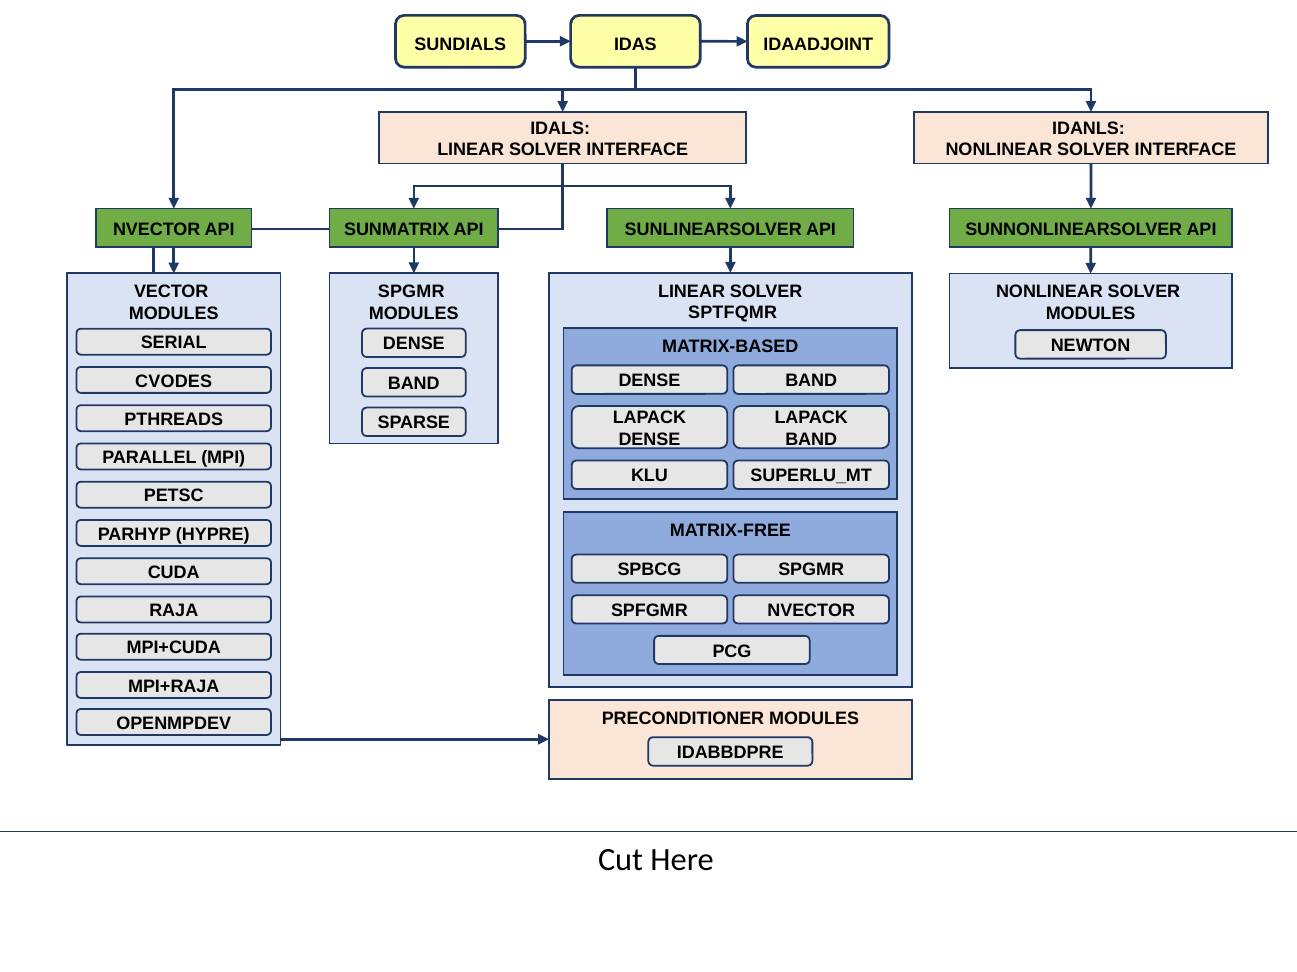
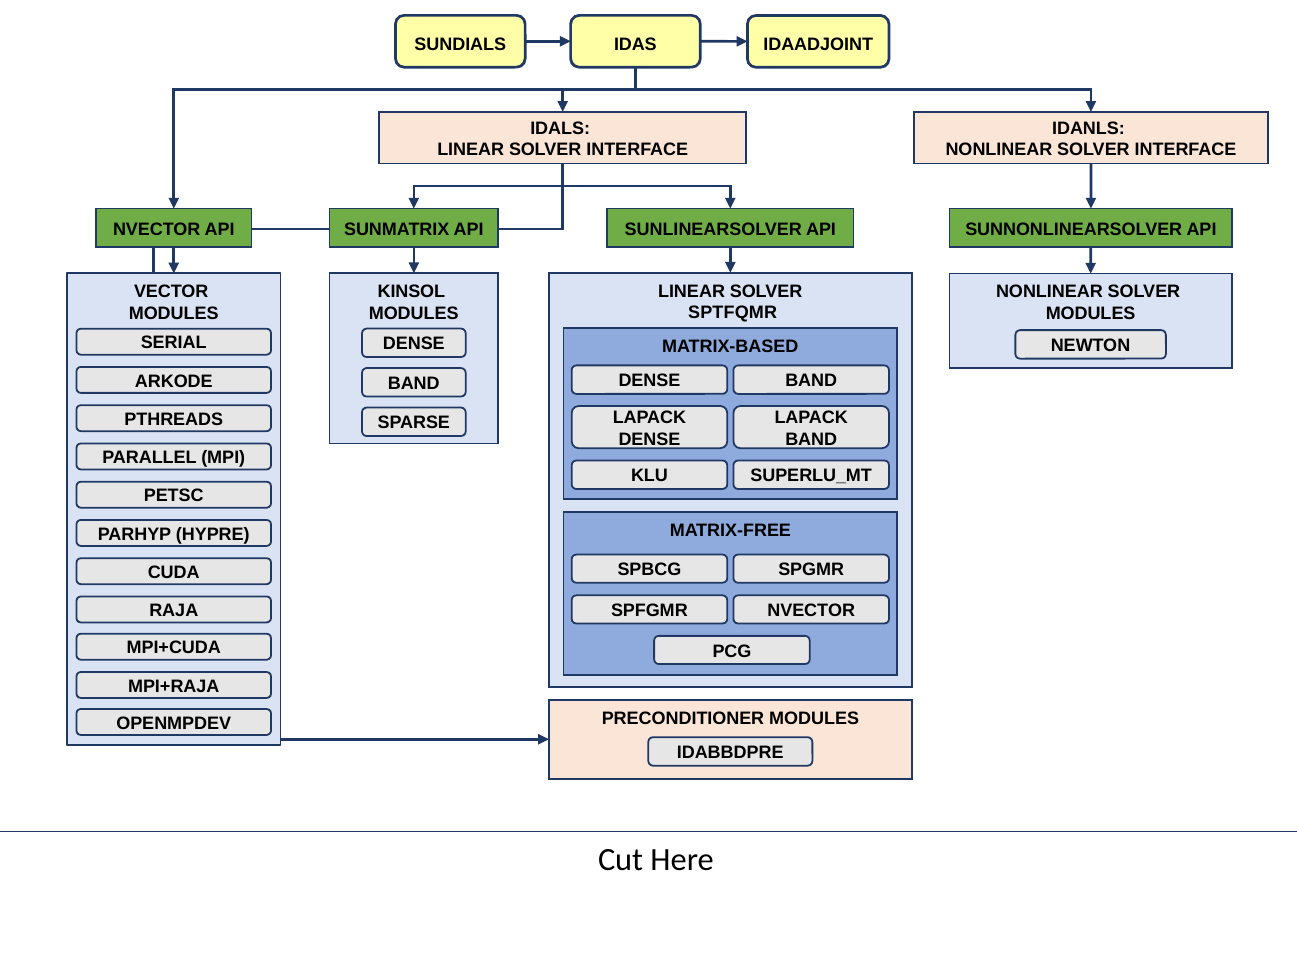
SPGMR at (411, 292): SPGMR -> KINSOL
CVODES: CVODES -> ARKODE
